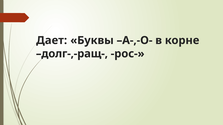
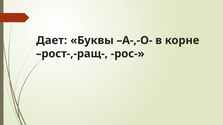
долг-,-ращ-: долг-,-ращ- -> рост-,-ращ-
